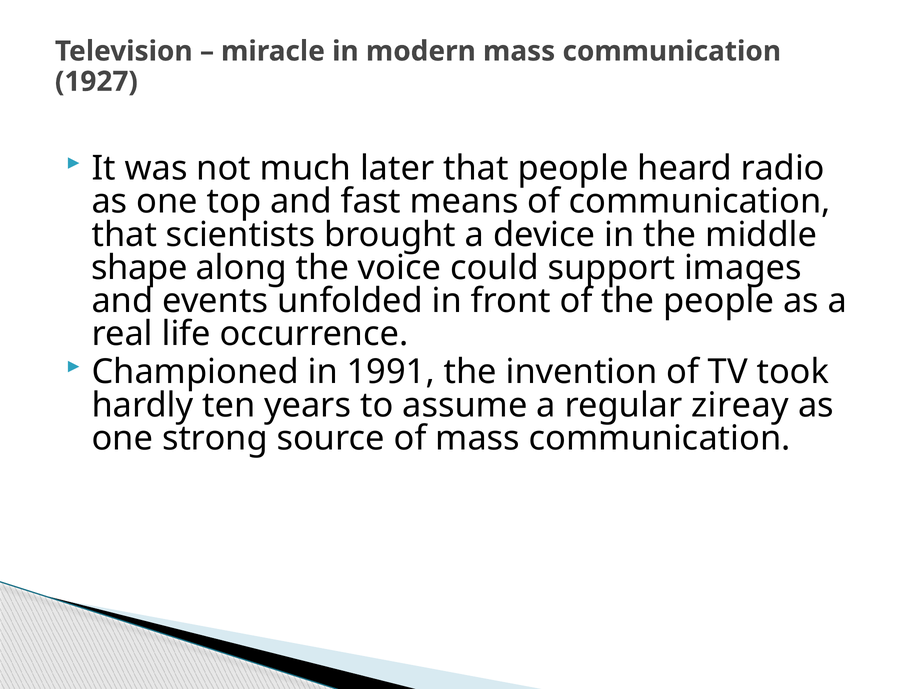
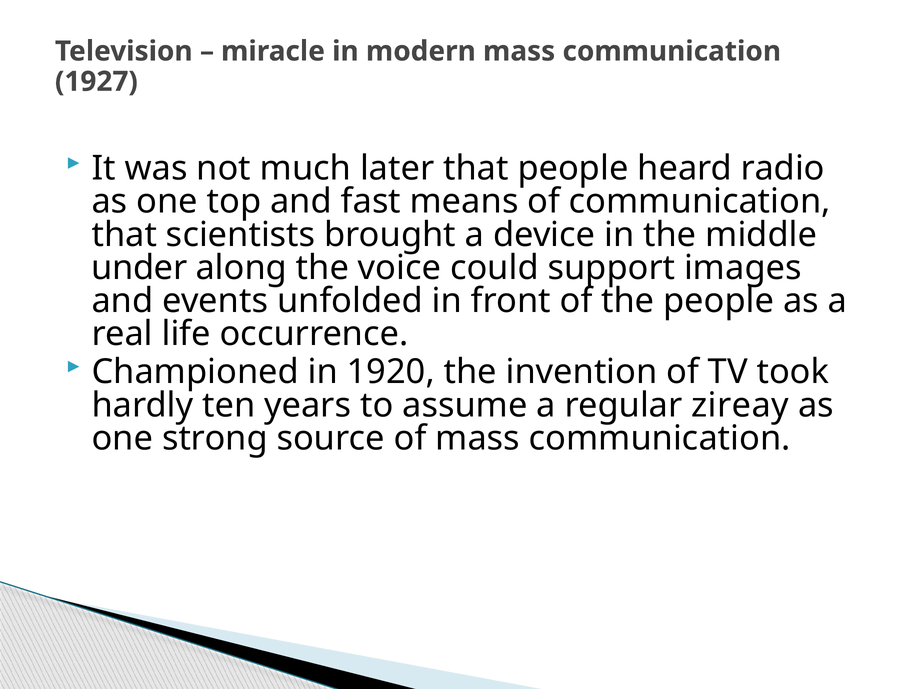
shape: shape -> under
1991: 1991 -> 1920
